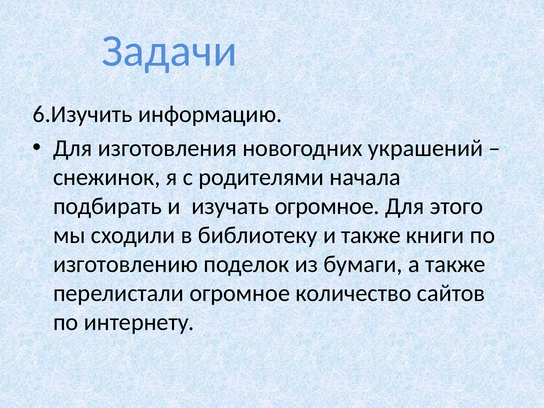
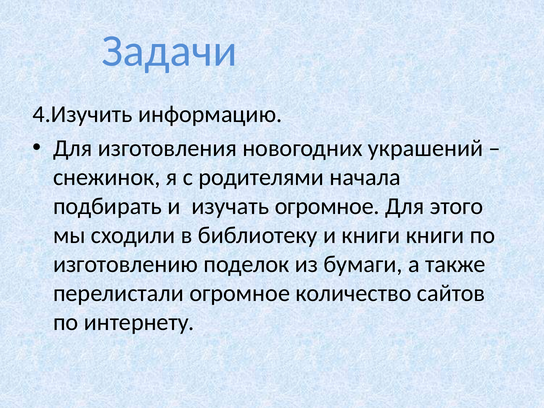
6.Изучить: 6.Изучить -> 4.Изучить
и также: также -> книги
